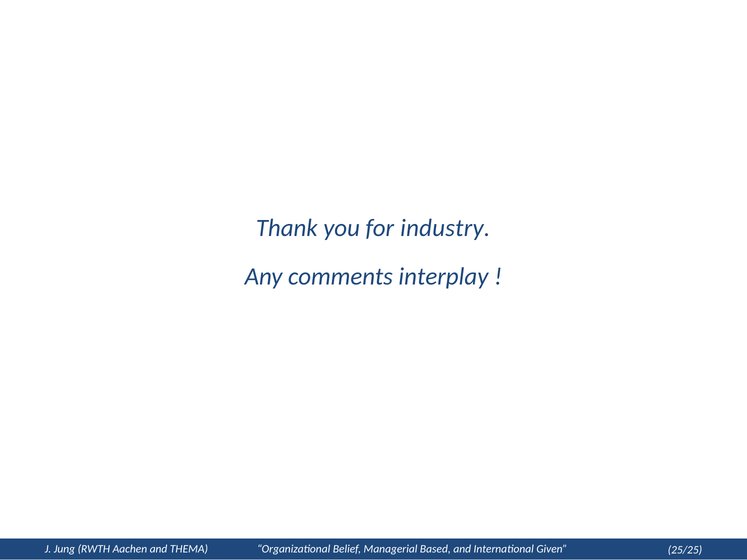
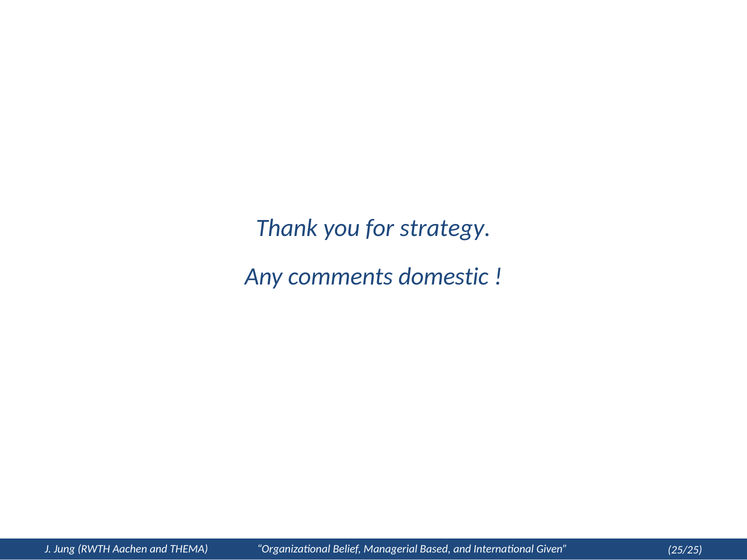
industry: industry -> strategy
interplay: interplay -> domestic
